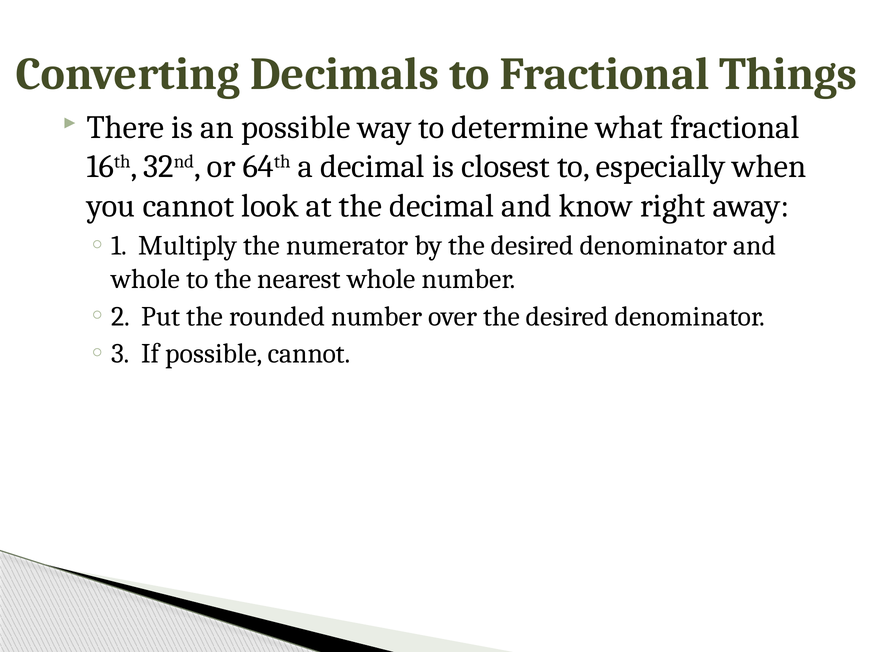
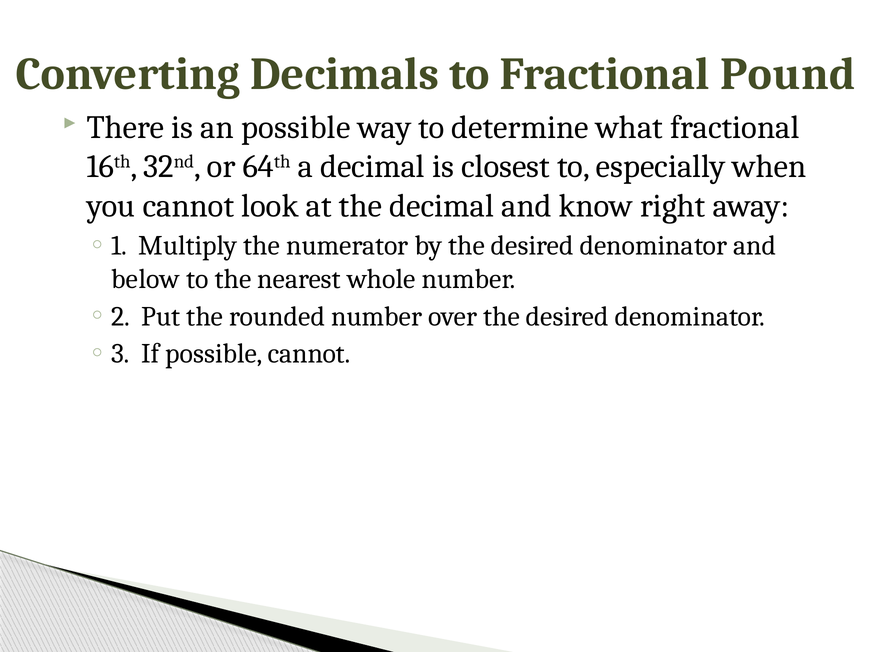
Things: Things -> Pound
whole at (146, 279): whole -> below
